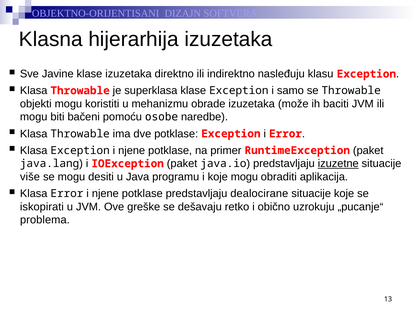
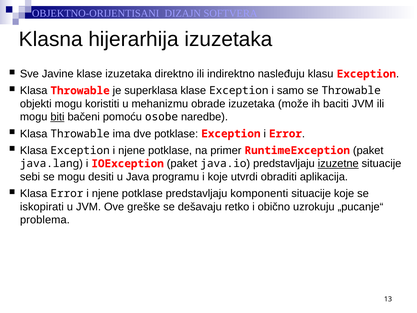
biti underline: none -> present
više: više -> sebi
koje mogu: mogu -> utvrdi
dealocirane: dealocirane -> komponenti
